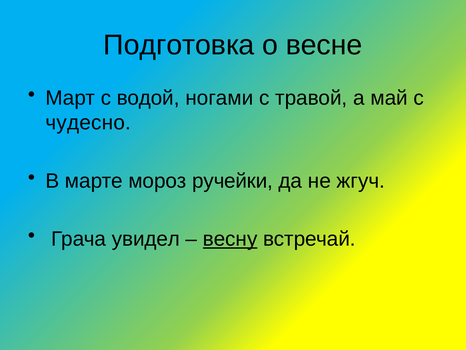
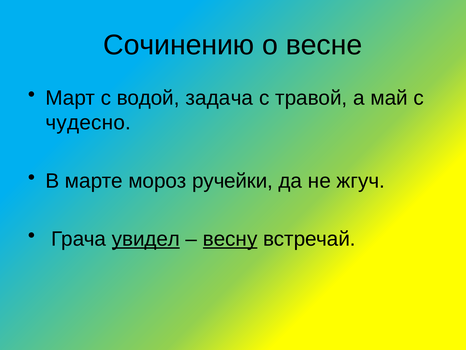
Подготовка: Подготовка -> Сочинению
ногами: ногами -> задача
увидел underline: none -> present
